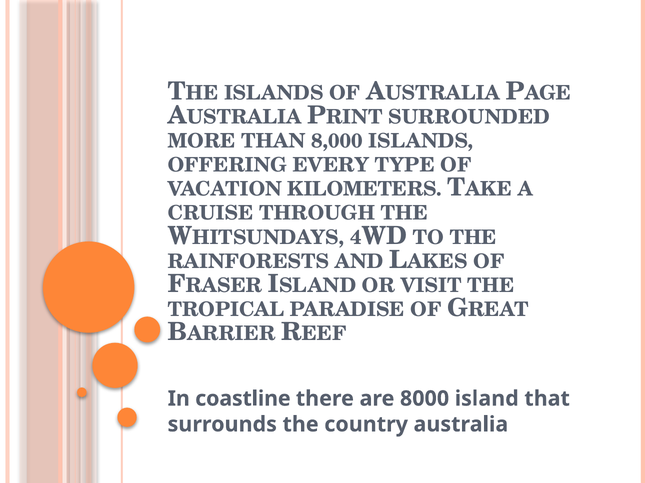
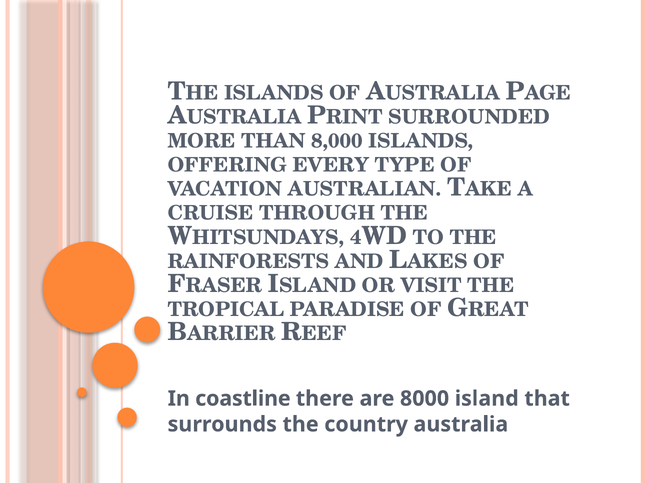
KILOMETERS: KILOMETERS -> AUSTRALIAN
